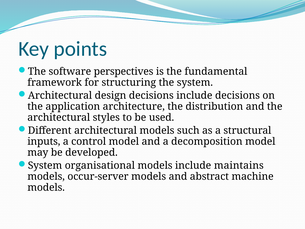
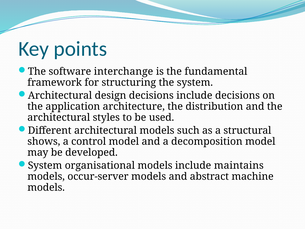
perspectives: perspectives -> interchange
inputs: inputs -> shows
